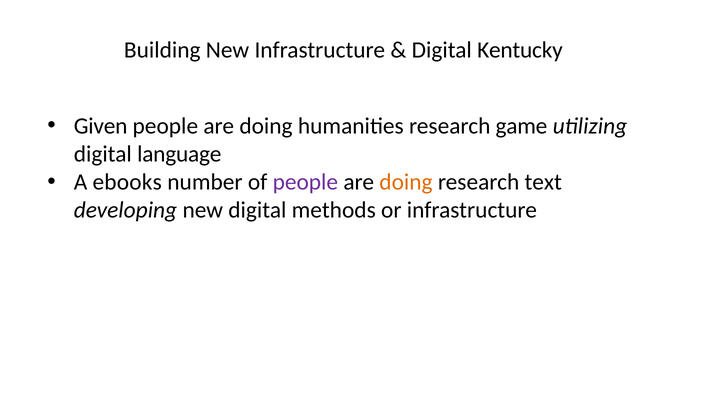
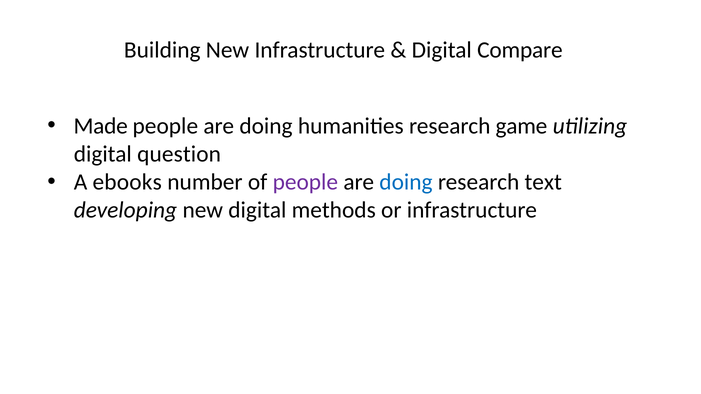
Kentucky: Kentucky -> Compare
Given: Given -> Made
language: language -> question
doing at (406, 182) colour: orange -> blue
